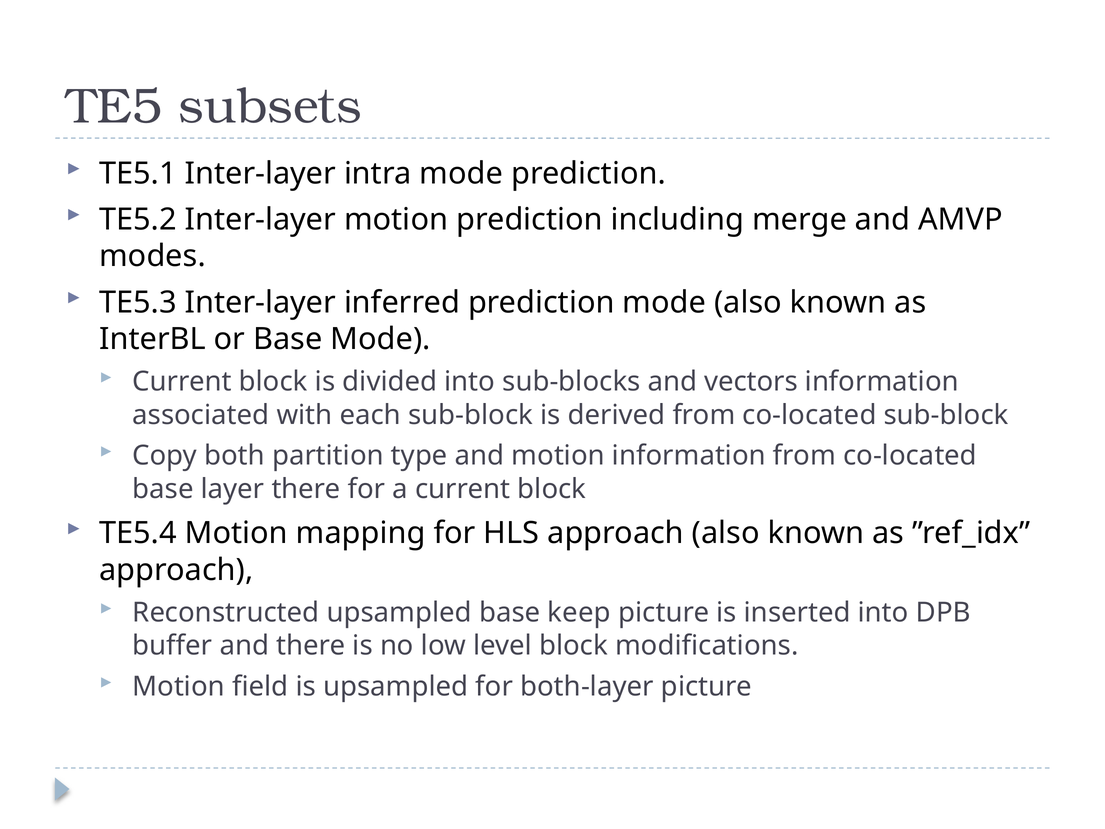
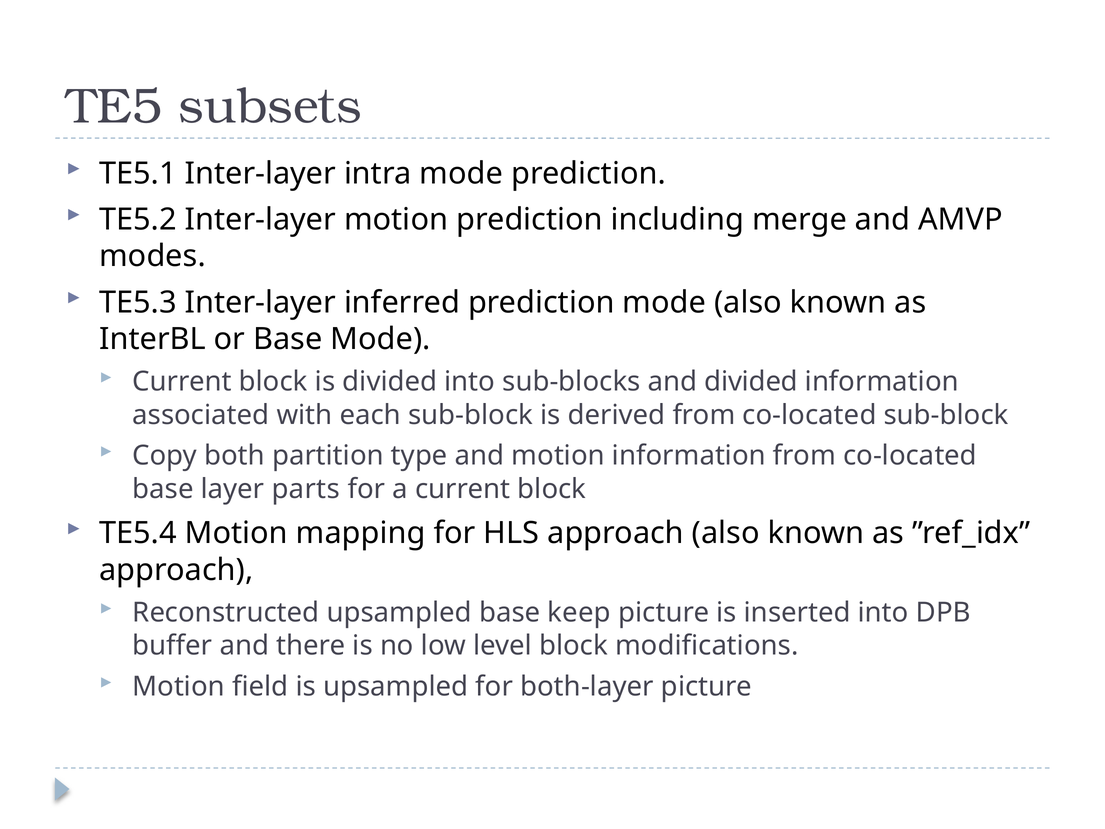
and vectors: vectors -> divided
layer there: there -> parts
